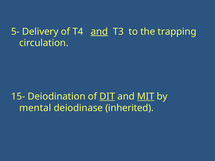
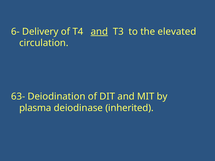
5-: 5- -> 6-
trapping: trapping -> elevated
15-: 15- -> 63-
DIT underline: present -> none
MIT underline: present -> none
mental: mental -> plasma
